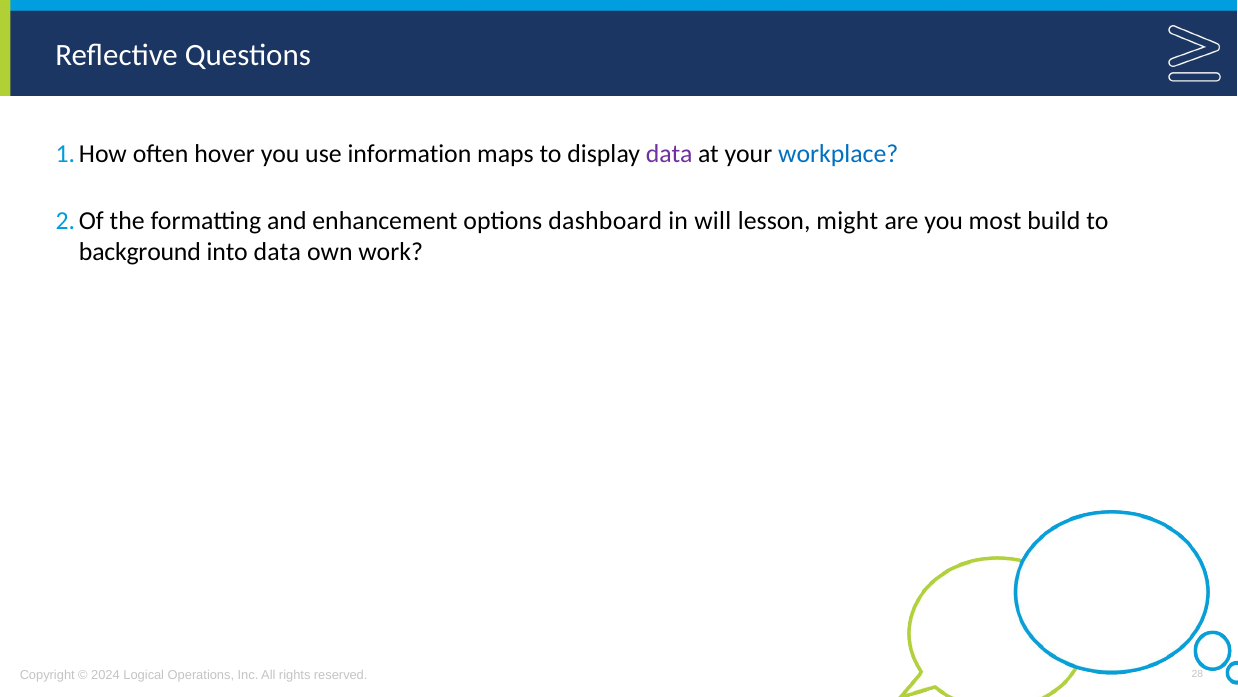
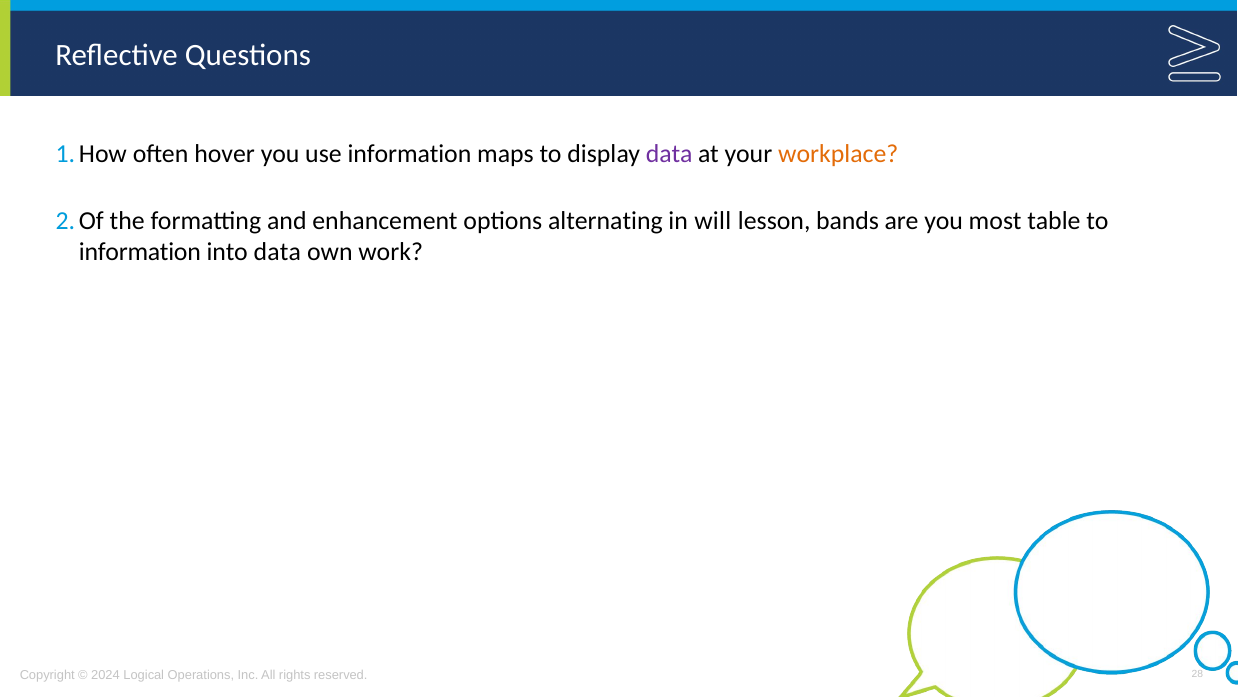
workplace colour: blue -> orange
dashboard: dashboard -> alternating
might: might -> bands
build: build -> table
background at (140, 252): background -> information
